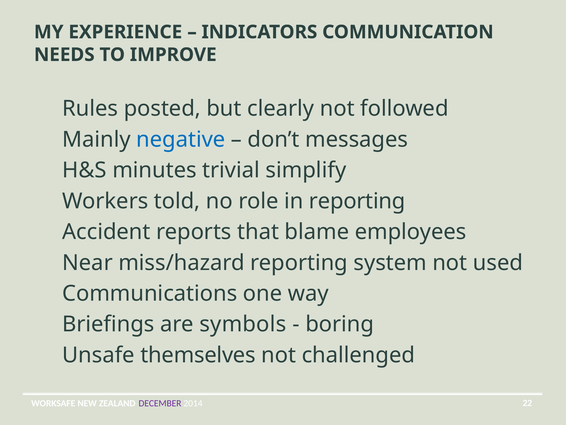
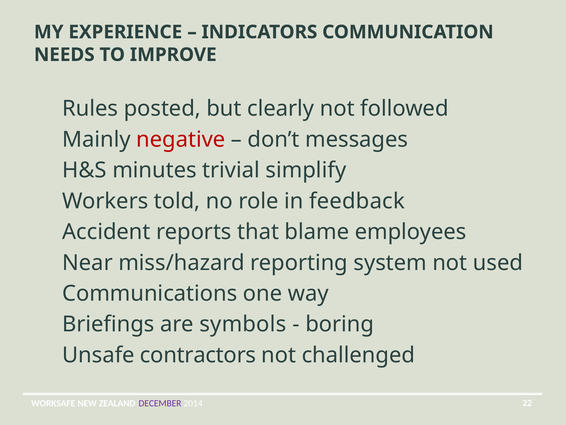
negative colour: blue -> red
in reporting: reporting -> feedback
themselves: themselves -> contractors
